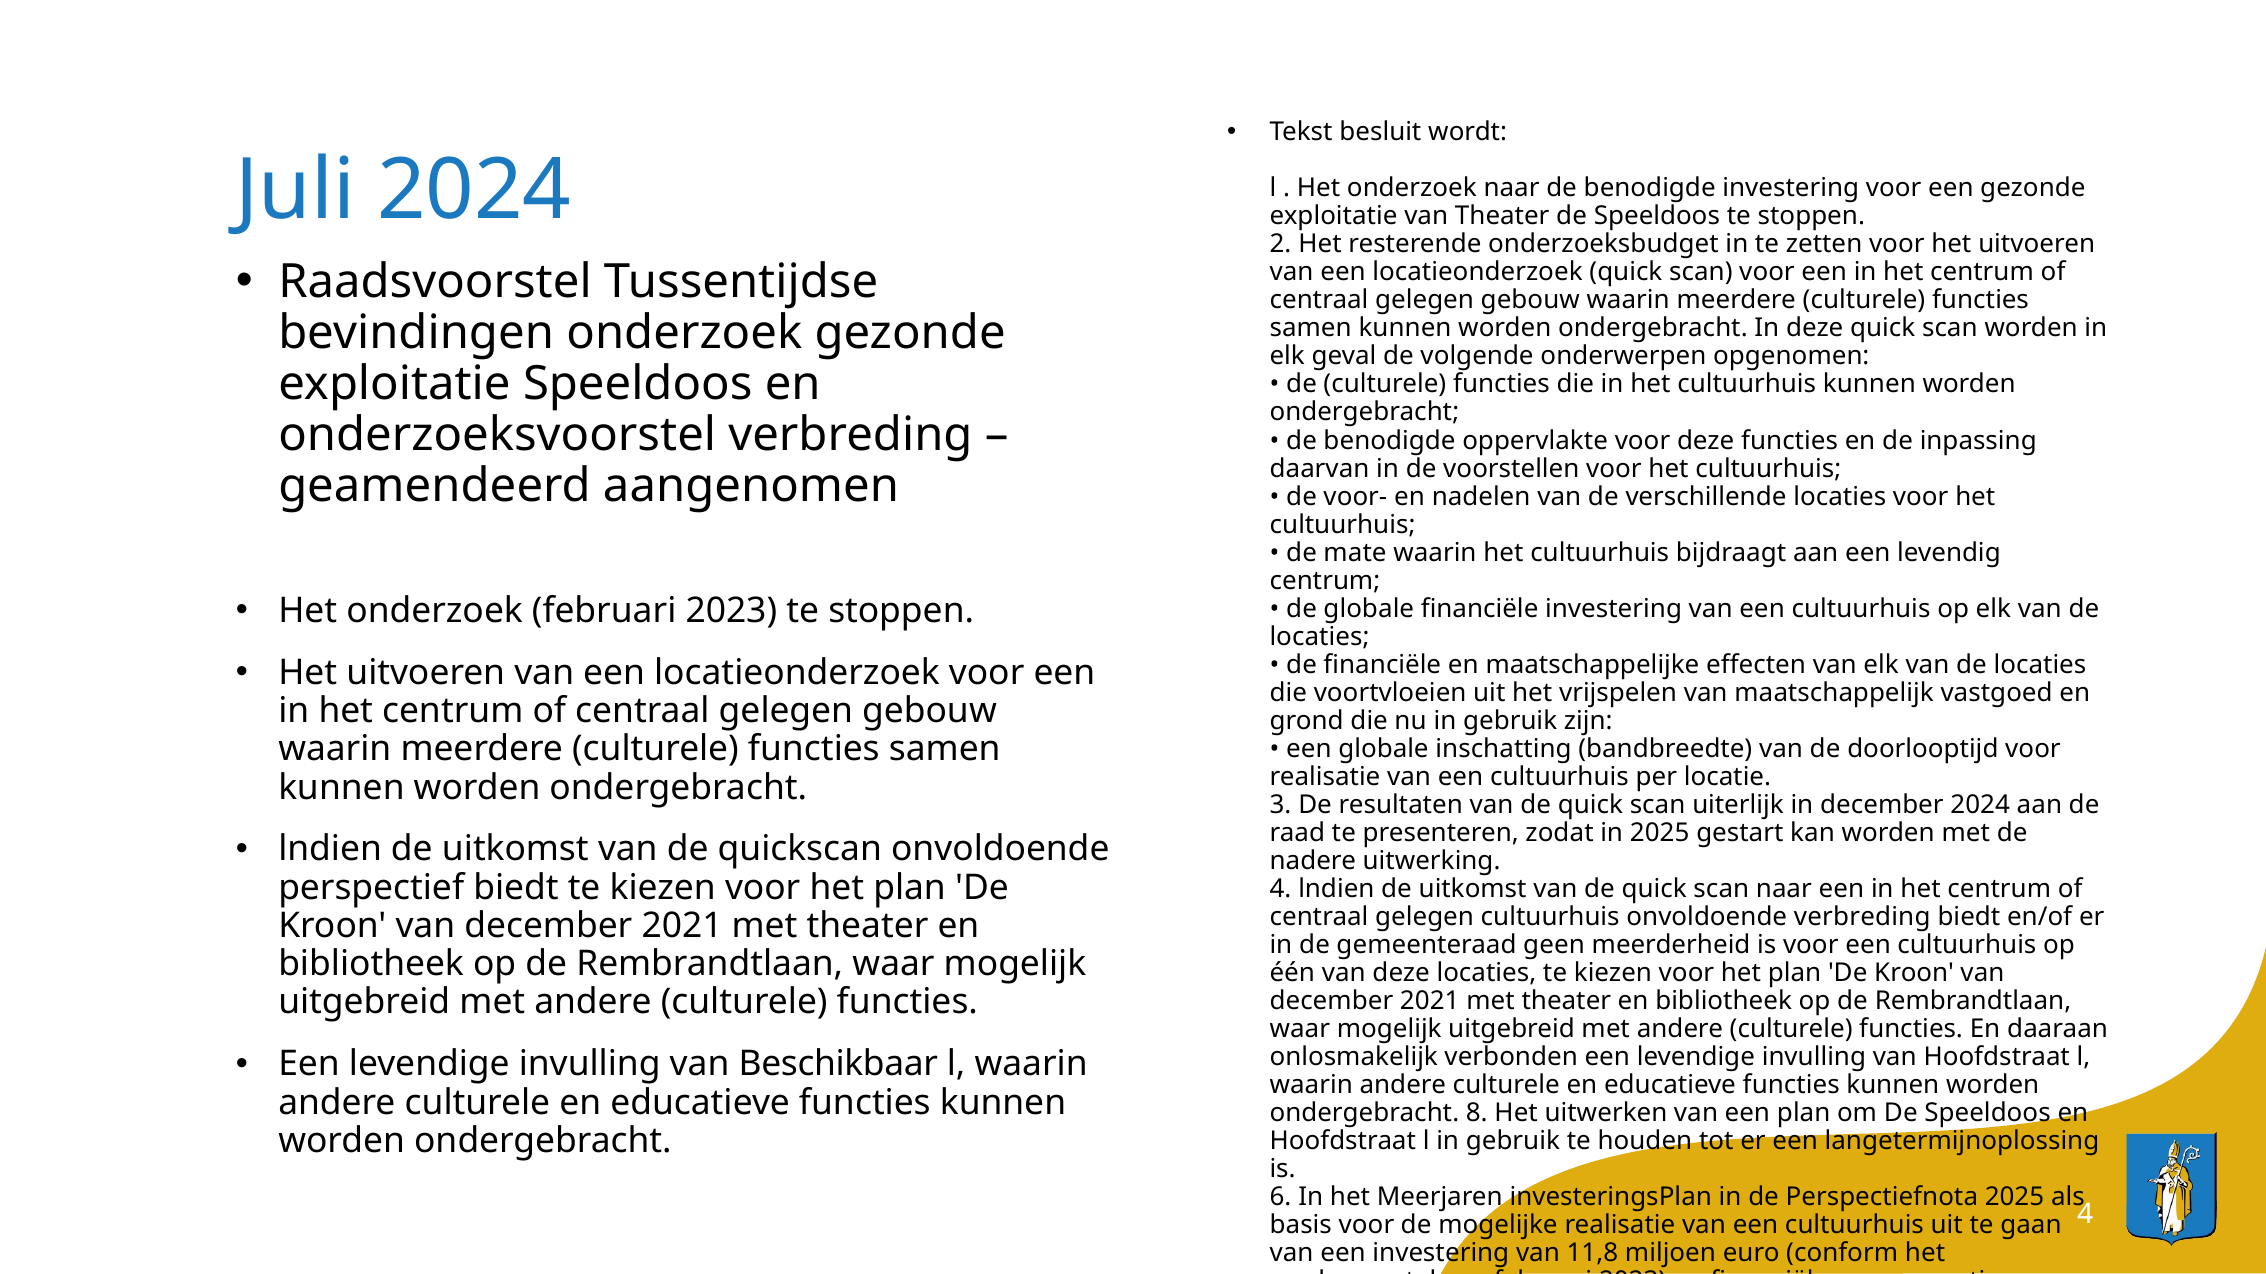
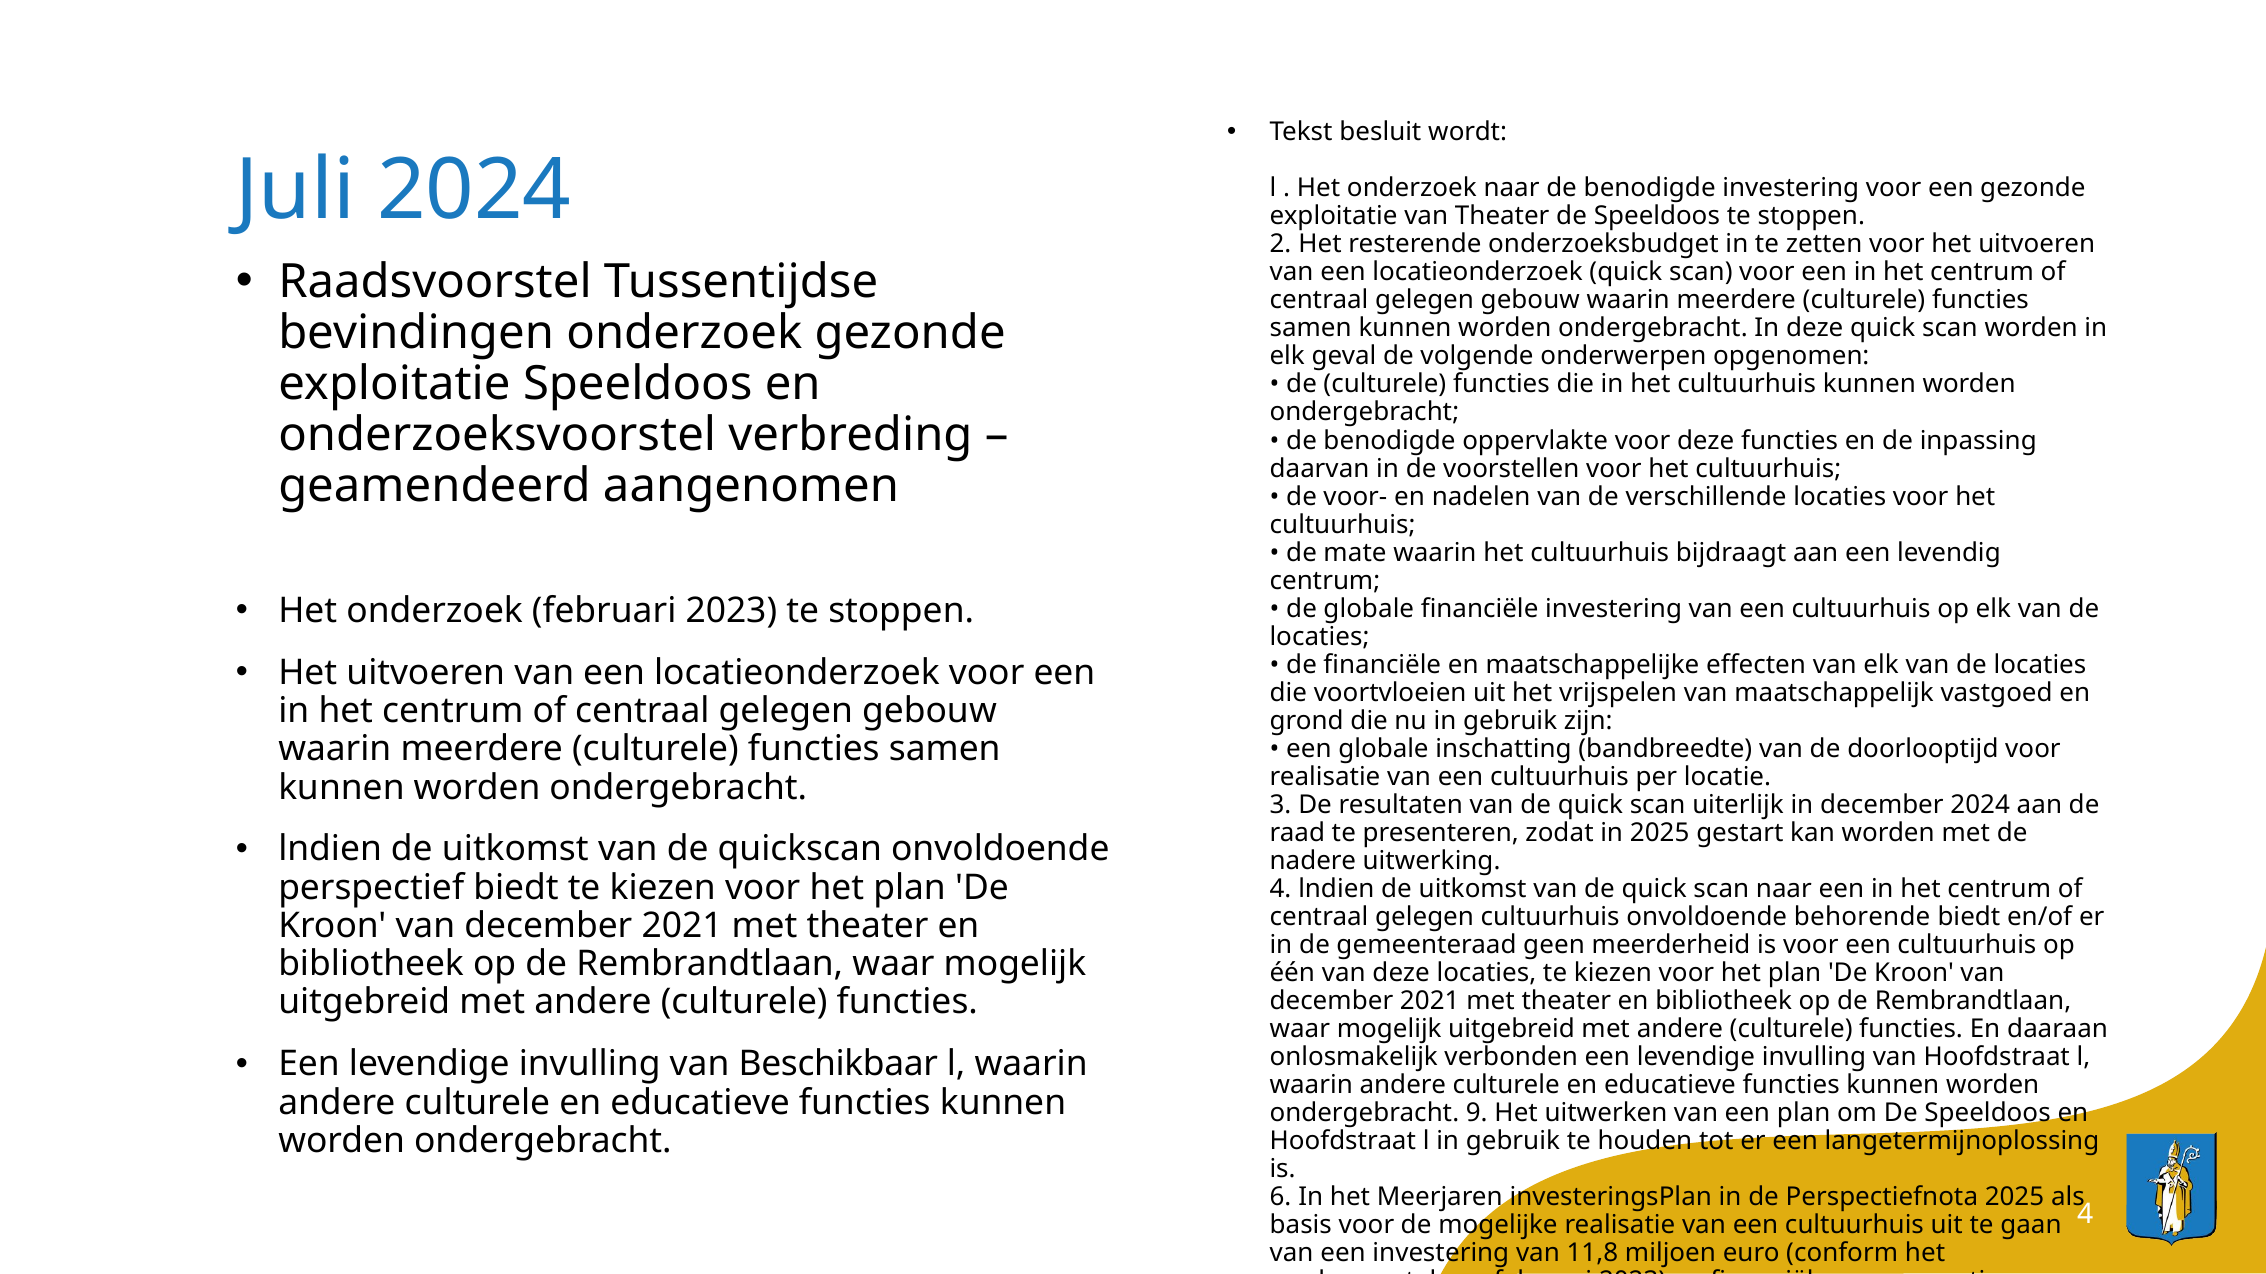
onvoldoende verbreding: verbreding -> behorende
8: 8 -> 9
